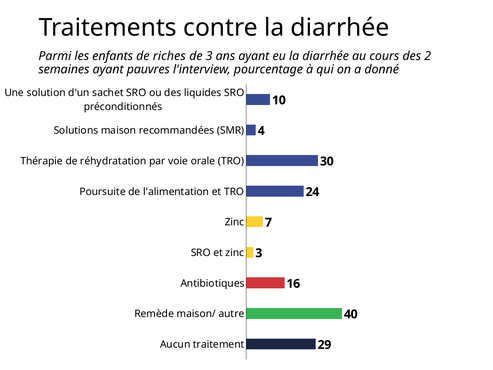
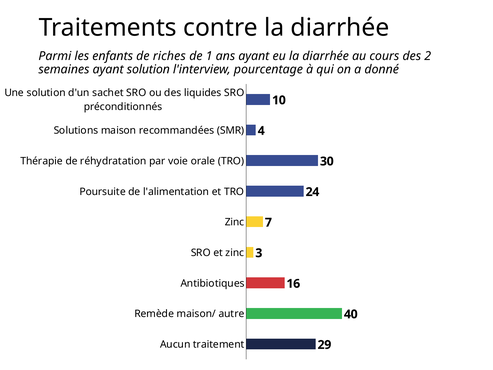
de 3: 3 -> 1
ayant pauvres: pauvres -> solution
